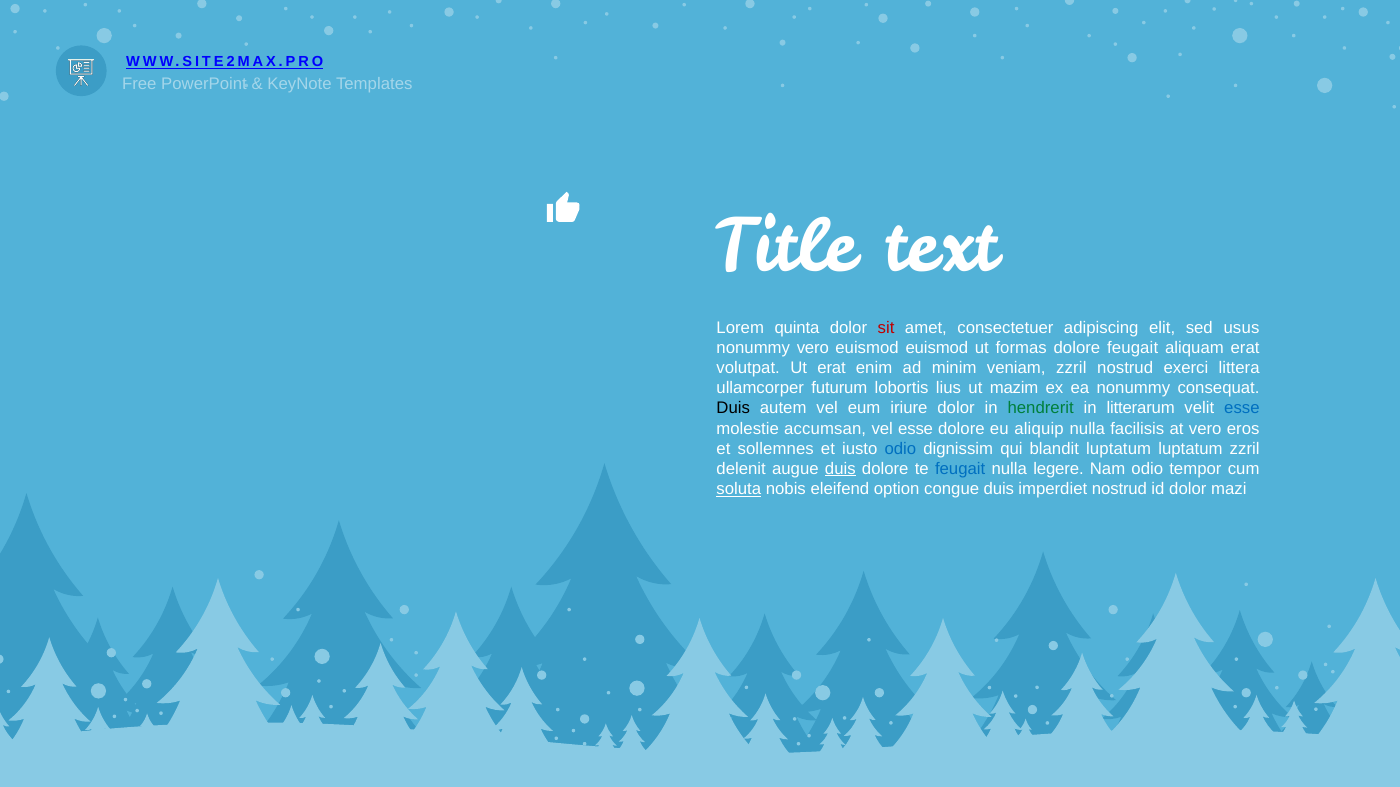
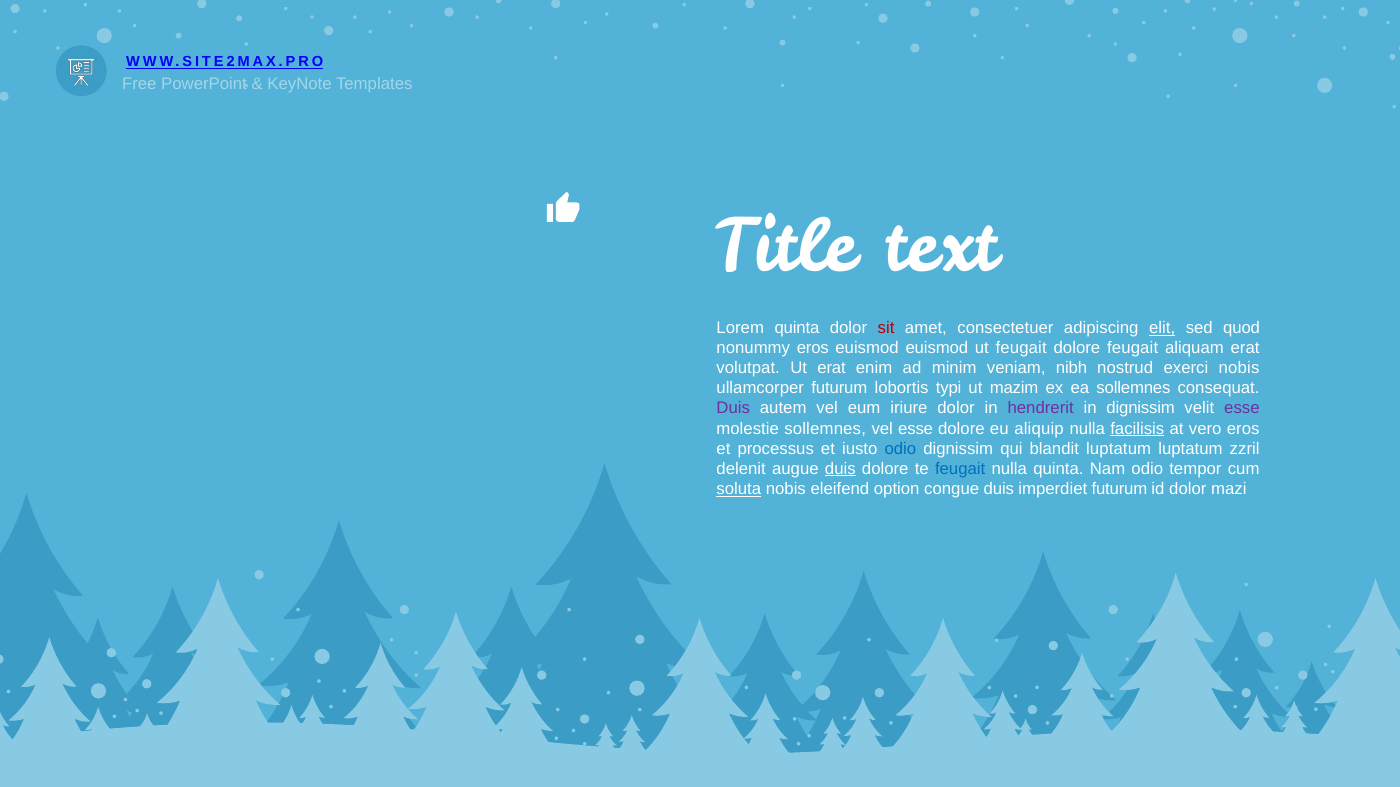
elit underline: none -> present
usus: usus -> quod
nonummy vero: vero -> eros
ut formas: formas -> feugait
veniam zzril: zzril -> nibh
exerci littera: littera -> nobis
lius: lius -> typi
ea nonummy: nonummy -> sollemnes
Duis at (733, 409) colour: black -> purple
hendrerit colour: green -> purple
in litterarum: litterarum -> dignissim
esse at (1242, 409) colour: blue -> purple
molestie accumsan: accumsan -> sollemnes
facilisis underline: none -> present
sollemnes: sollemnes -> processus
nulla legere: legere -> quinta
imperdiet nostrud: nostrud -> futurum
